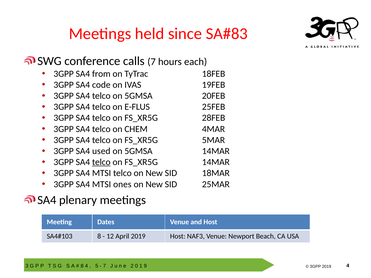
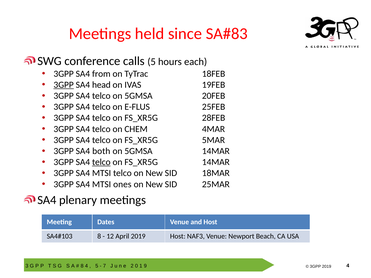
calls 7: 7 -> 5
3GPP at (64, 85) underline: none -> present
code: code -> head
used: used -> both
